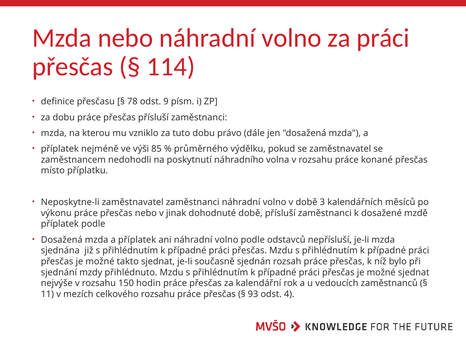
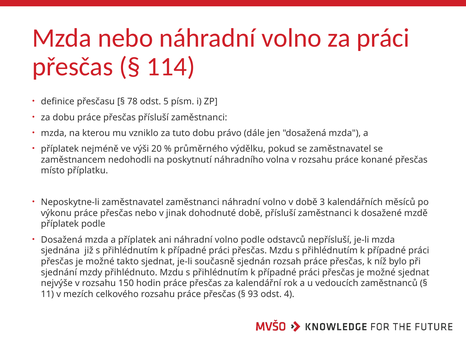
9: 9 -> 5
85: 85 -> 20
